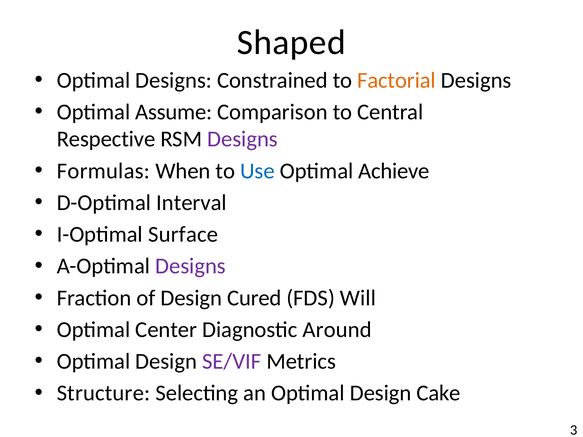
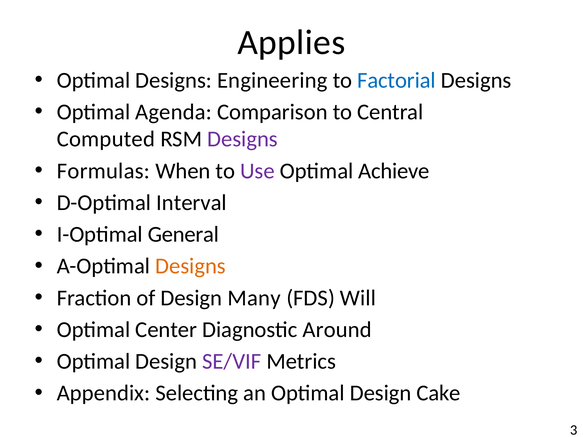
Shaped: Shaped -> Applies
Constrained: Constrained -> Engineering
Factorial colour: orange -> blue
Assume: Assume -> Agenda
Respective: Respective -> Computed
Use colour: blue -> purple
Surface: Surface -> General
Designs at (190, 266) colour: purple -> orange
Cured: Cured -> Many
Structure: Structure -> Appendix
